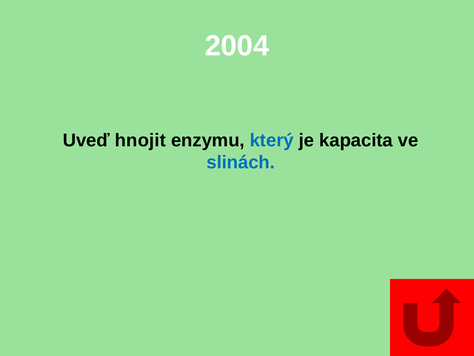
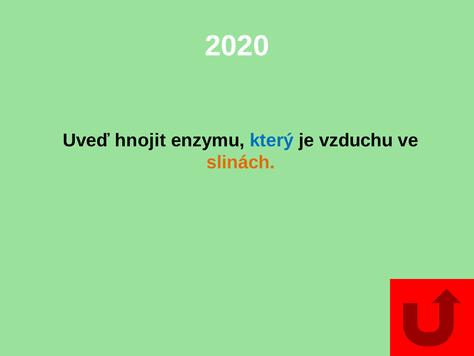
2004: 2004 -> 2020
kapacita: kapacita -> vzduchu
slinách colour: blue -> orange
